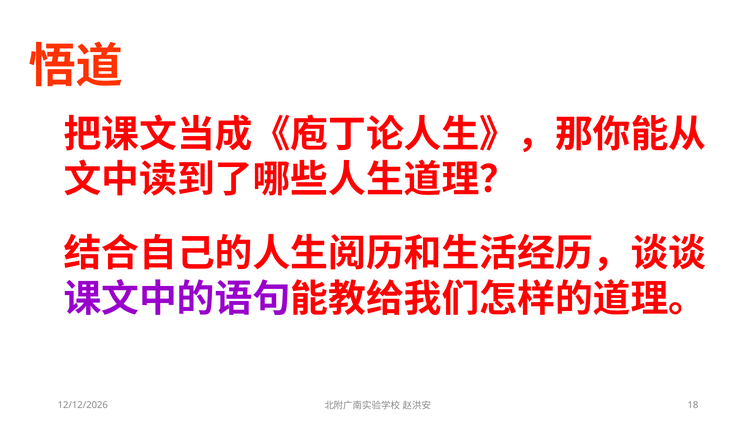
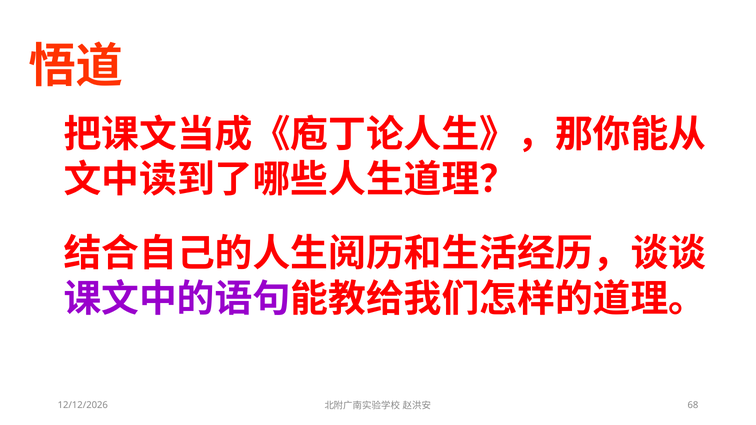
18: 18 -> 68
